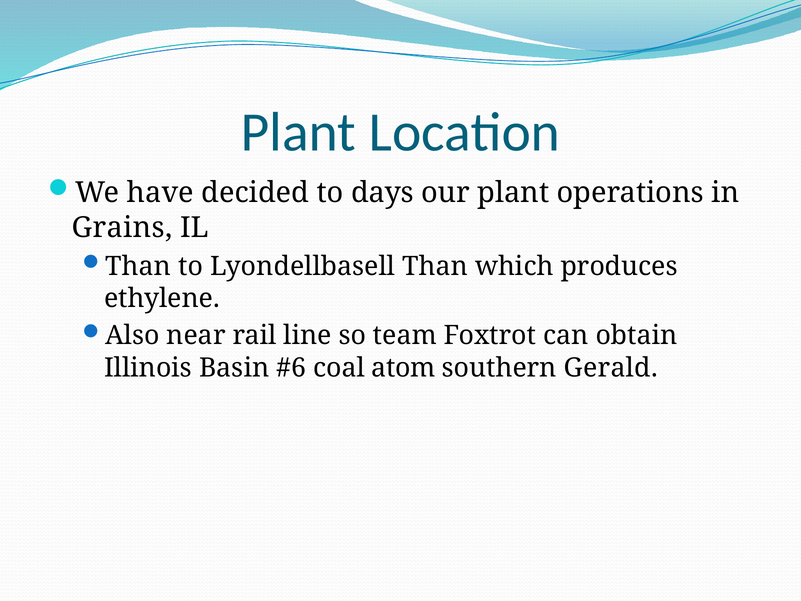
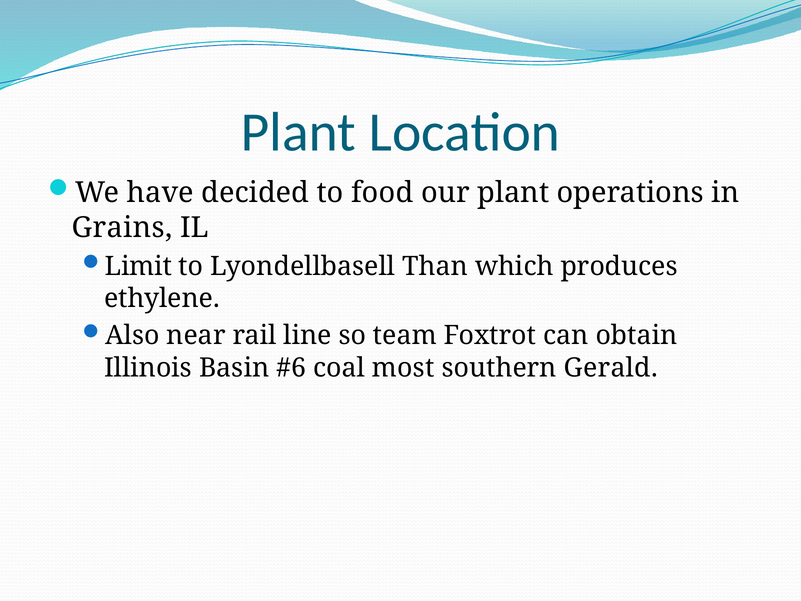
days: days -> food
Than at (138, 266): Than -> Limit
atom: atom -> most
